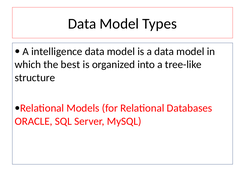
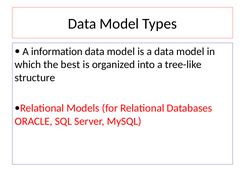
intelligence: intelligence -> information
